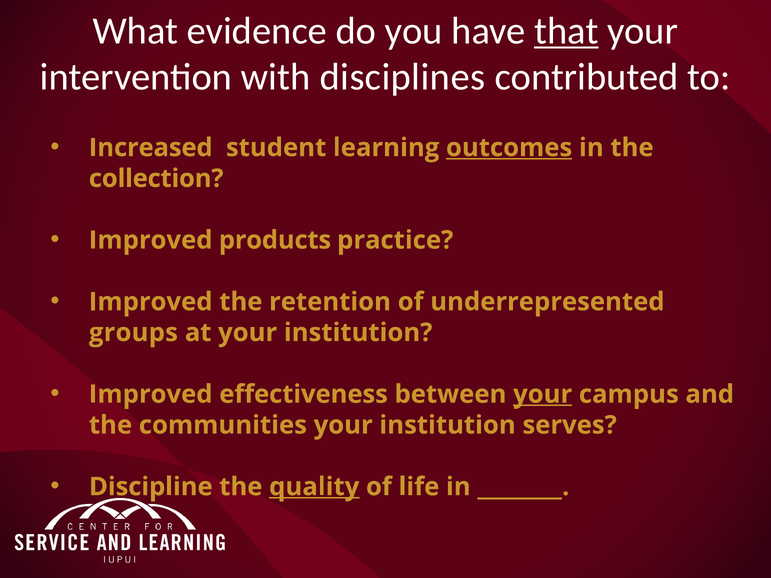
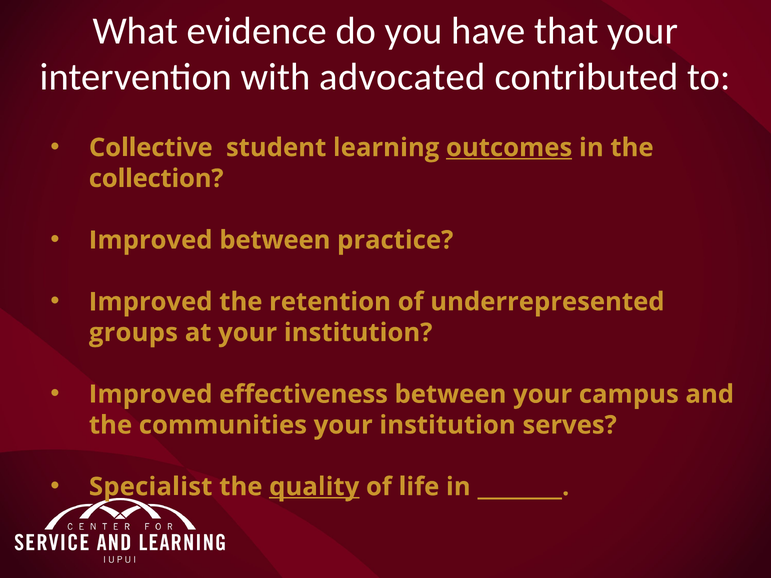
that underline: present -> none
disciplines: disciplines -> advocated
Increased: Increased -> Collective
Improved products: products -> between
your at (543, 394) underline: present -> none
Discipline: Discipline -> Specialist
